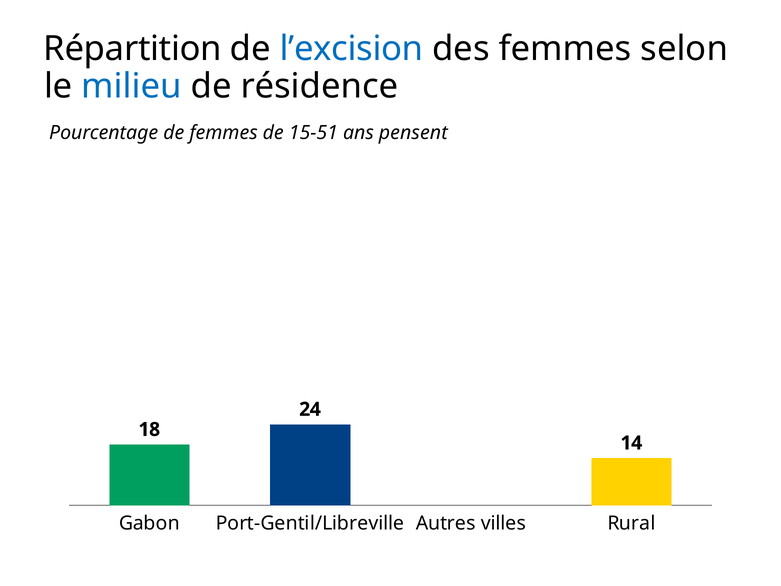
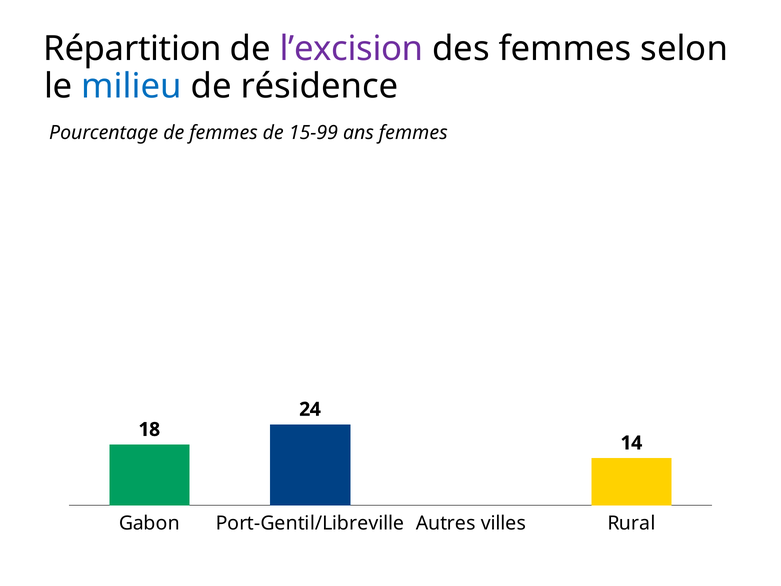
l’excision colour: blue -> purple
15-51: 15-51 -> 15-99
ans pensent: pensent -> femmes
